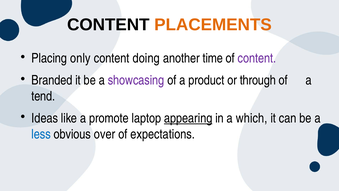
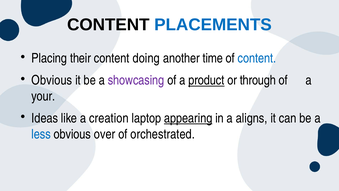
PLACEMENTS colour: orange -> blue
only: only -> their
content at (257, 58) colour: purple -> blue
Branded at (52, 80): Branded -> Obvious
product underline: none -> present
tend: tend -> your
promote: promote -> creation
which: which -> aligns
expectations: expectations -> orchestrated
